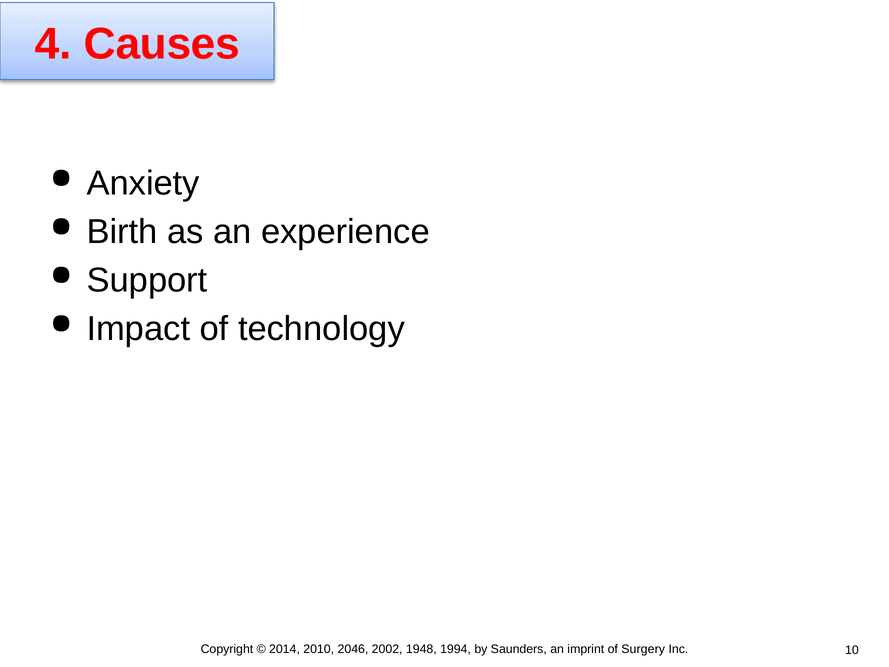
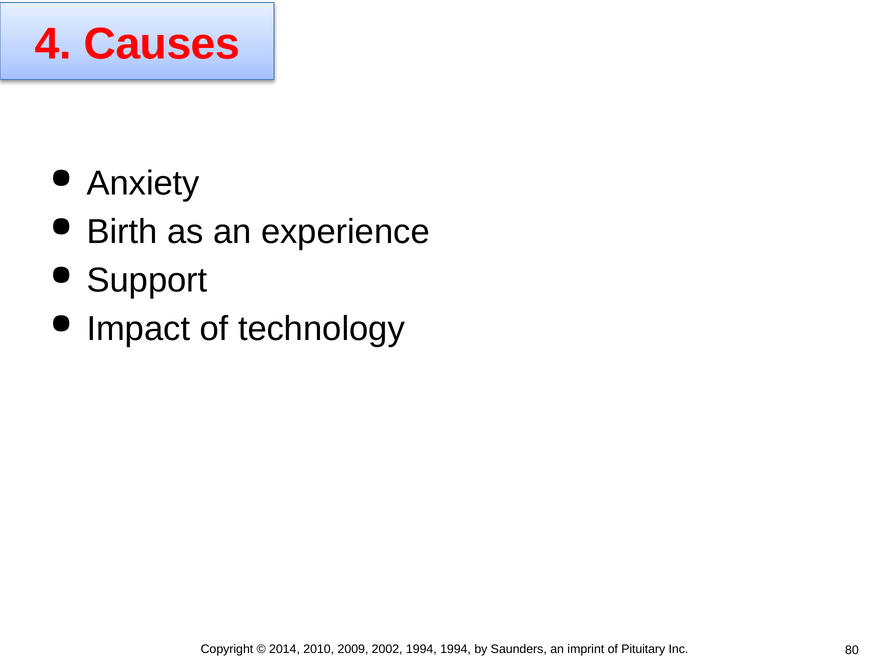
2046: 2046 -> 2009
2002 1948: 1948 -> 1994
Surgery: Surgery -> Pituitary
10: 10 -> 80
